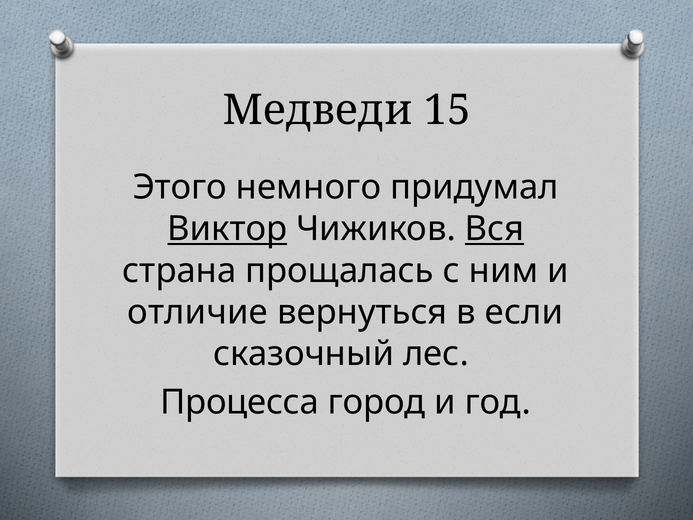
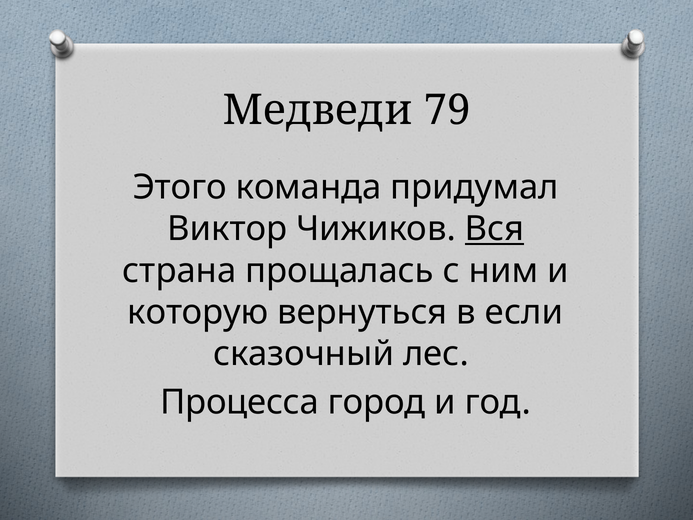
15: 15 -> 79
немного: немного -> команда
Виктор underline: present -> none
отличие: отличие -> которую
